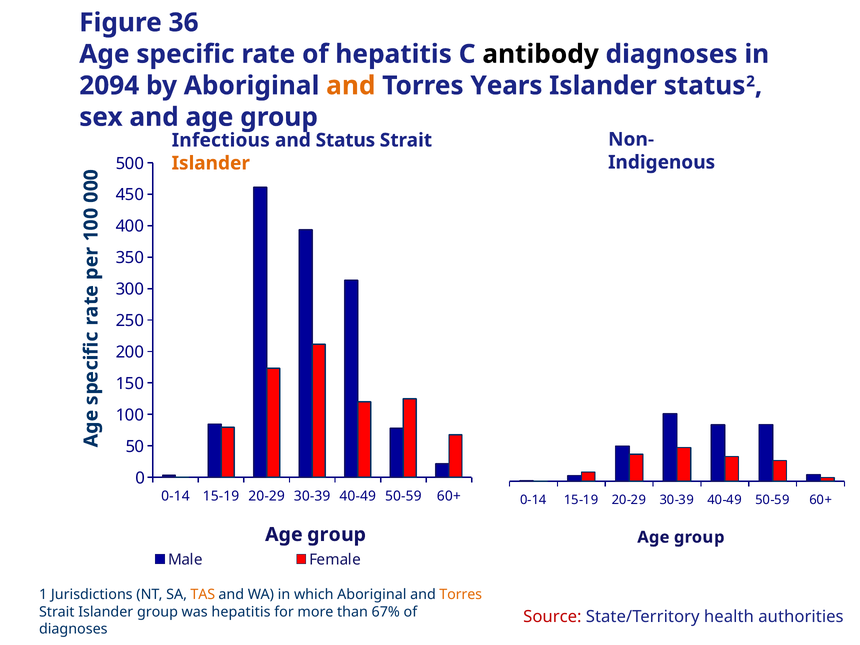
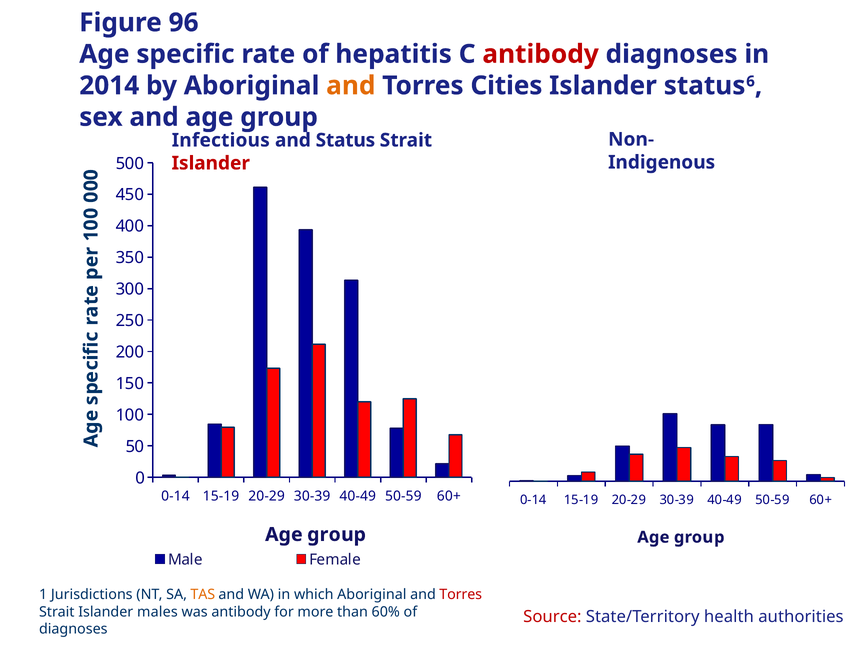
36: 36 -> 96
antibody at (541, 54) colour: black -> red
2094: 2094 -> 2014
Years: Years -> Cities
2: 2 -> 6
Islander at (211, 163) colour: orange -> red
Torres at (461, 595) colour: orange -> red
Islander group: group -> males
was hepatitis: hepatitis -> antibody
67%: 67% -> 60%
